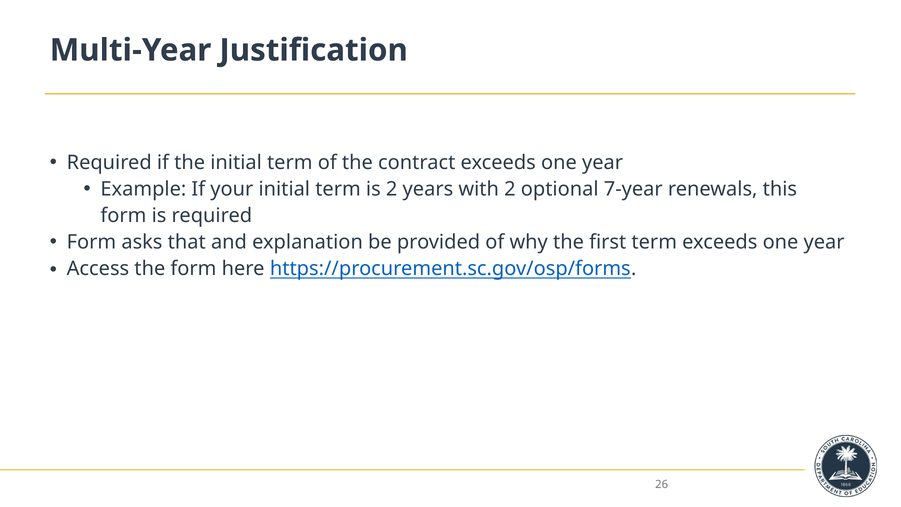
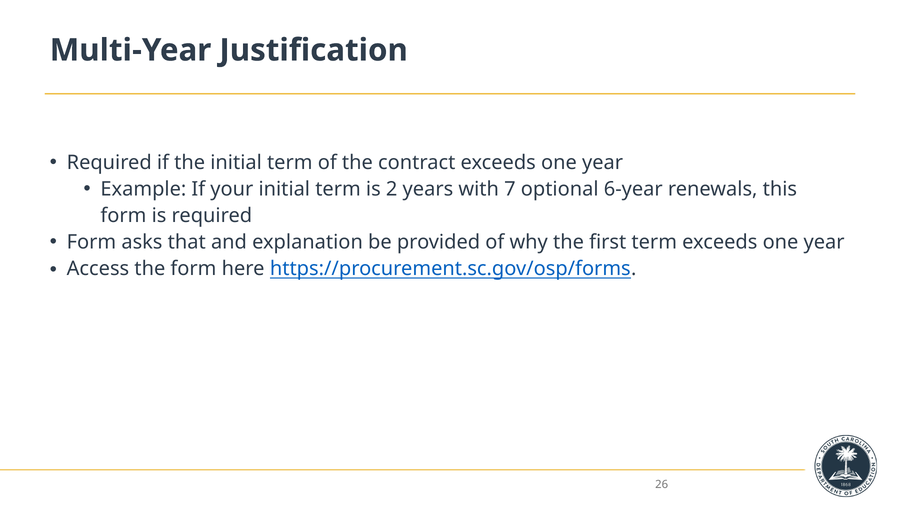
with 2: 2 -> 7
7-year: 7-year -> 6-year
